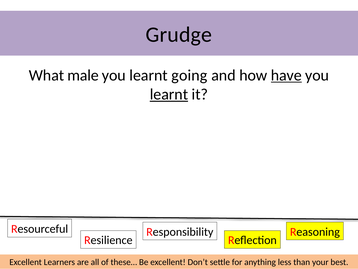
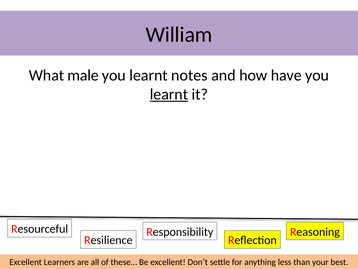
Grudge: Grudge -> William
going: going -> notes
have underline: present -> none
